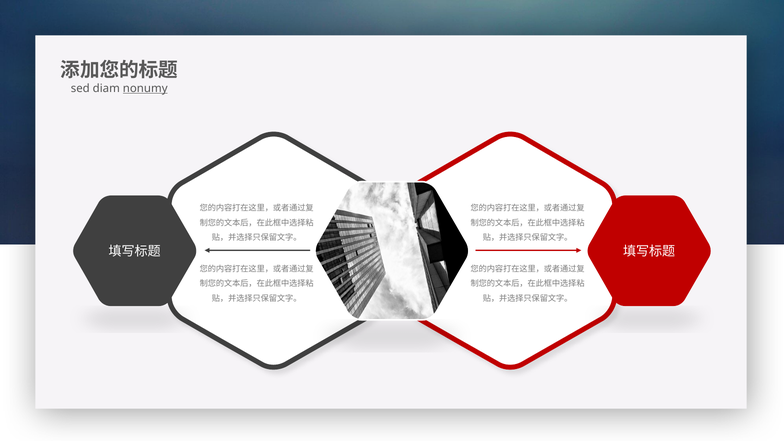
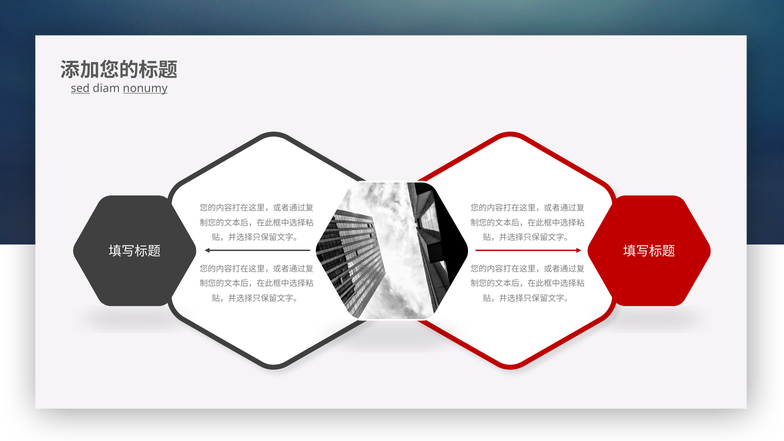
sed underline: none -> present
